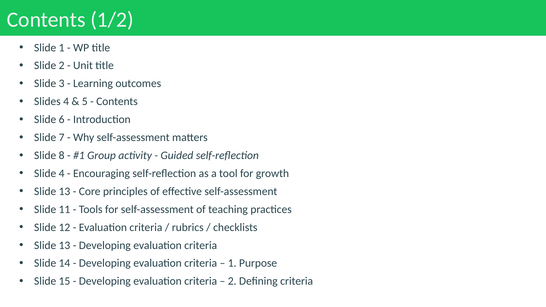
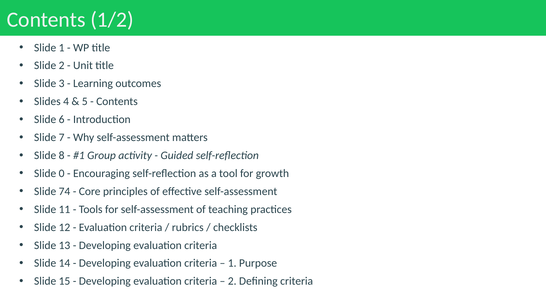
Slide 4: 4 -> 0
13 at (64, 191): 13 -> 74
